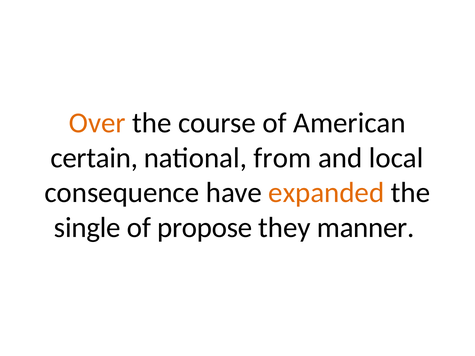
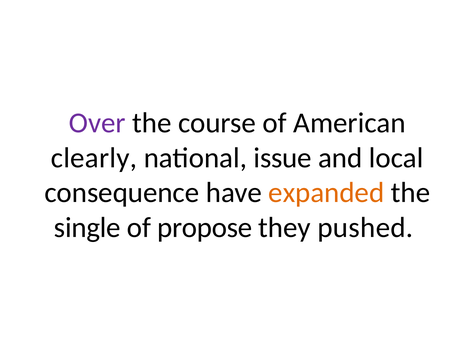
Over colour: orange -> purple
certain: certain -> clearly
from: from -> issue
manner: manner -> pushed
